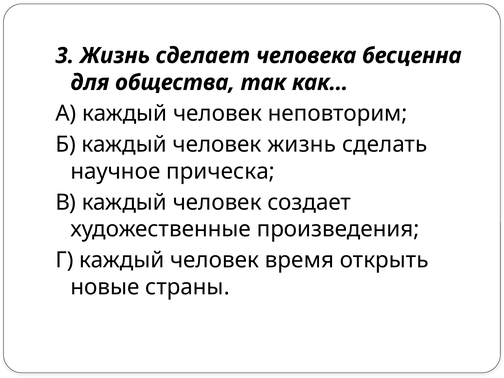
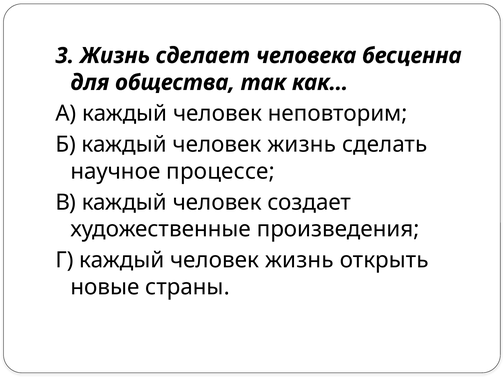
прическа: прическа -> процессе
Г каждый человек время: время -> жизнь
